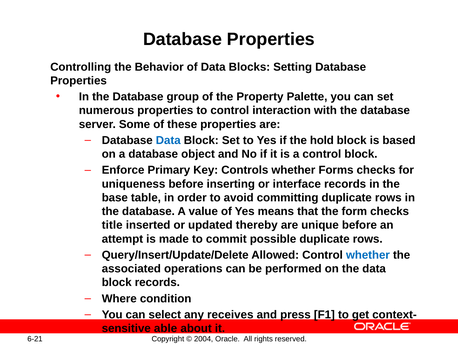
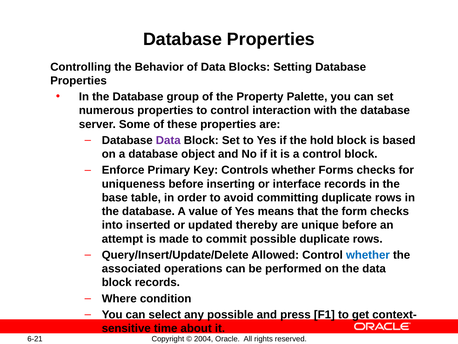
Data at (168, 140) colour: blue -> purple
title: title -> into
any receives: receives -> possible
able: able -> time
